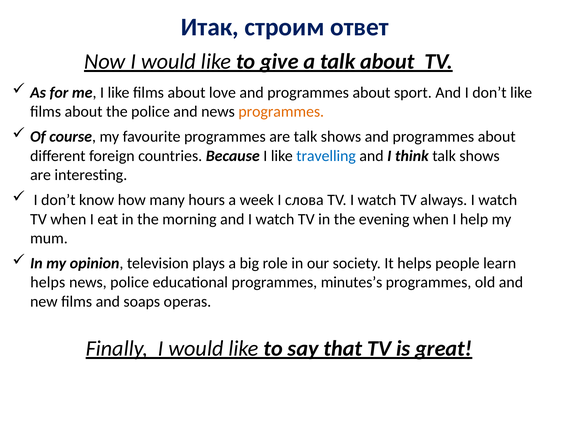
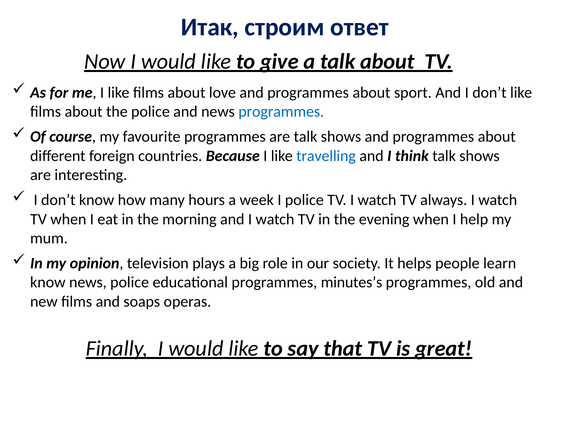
programmes at (281, 111) colour: orange -> blue
I слова: слова -> police
helps at (48, 282): helps -> know
